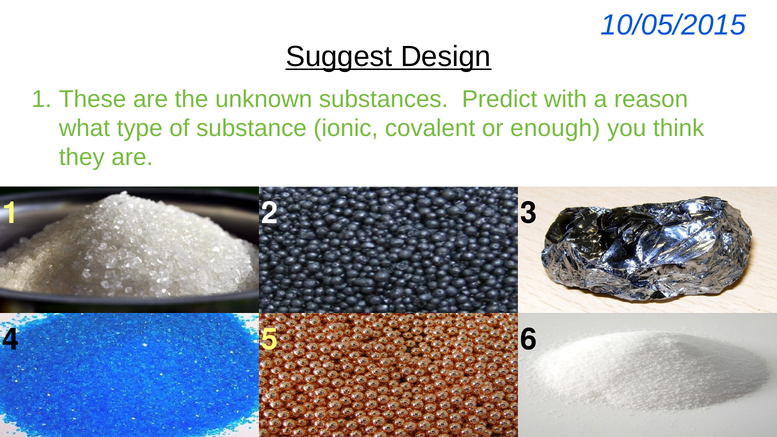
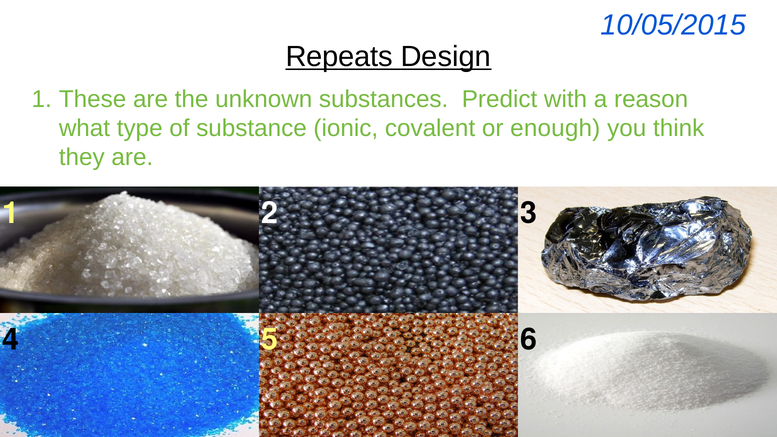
Suggest: Suggest -> Repeats
